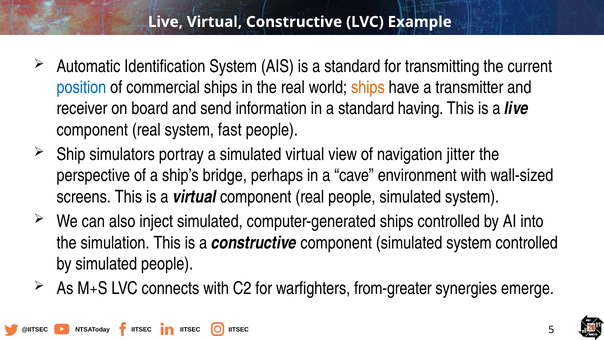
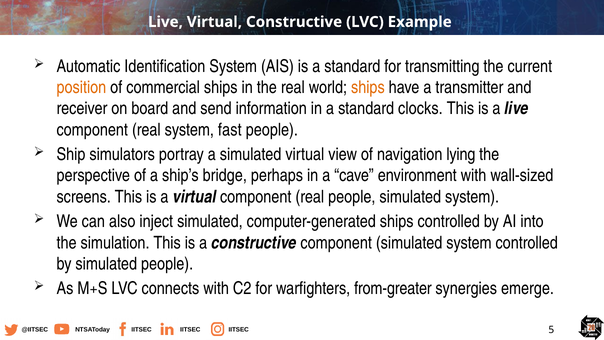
position colour: blue -> orange
having: having -> clocks
jitter: jitter -> lying
